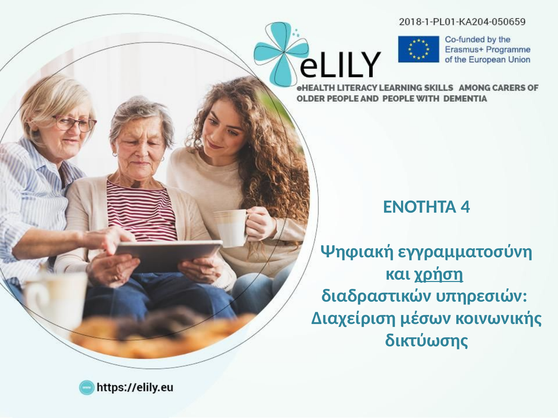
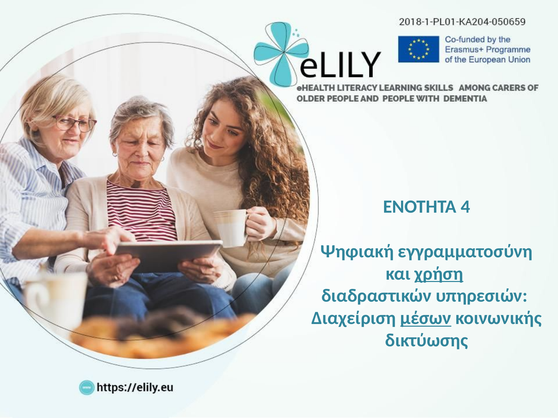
μέσων underline: none -> present
